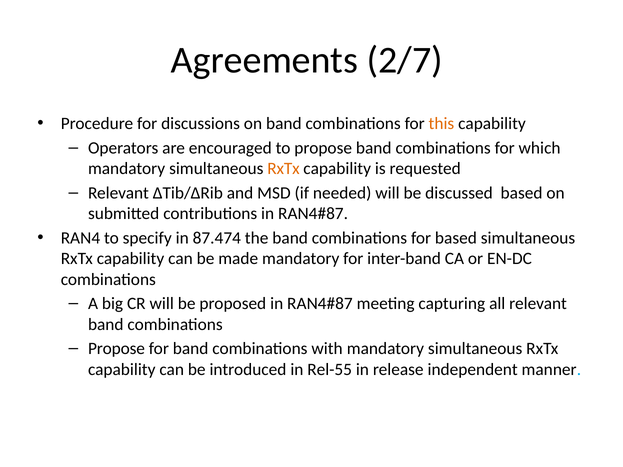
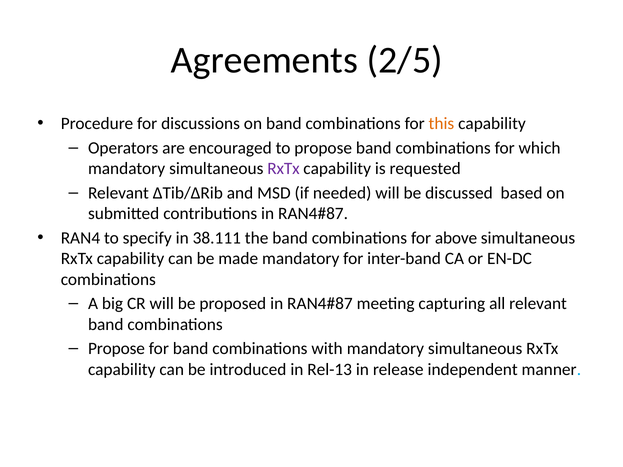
2/7: 2/7 -> 2/5
RxTx at (284, 169) colour: orange -> purple
87.474: 87.474 -> 38.111
for based: based -> above
Rel-55: Rel-55 -> Rel-13
